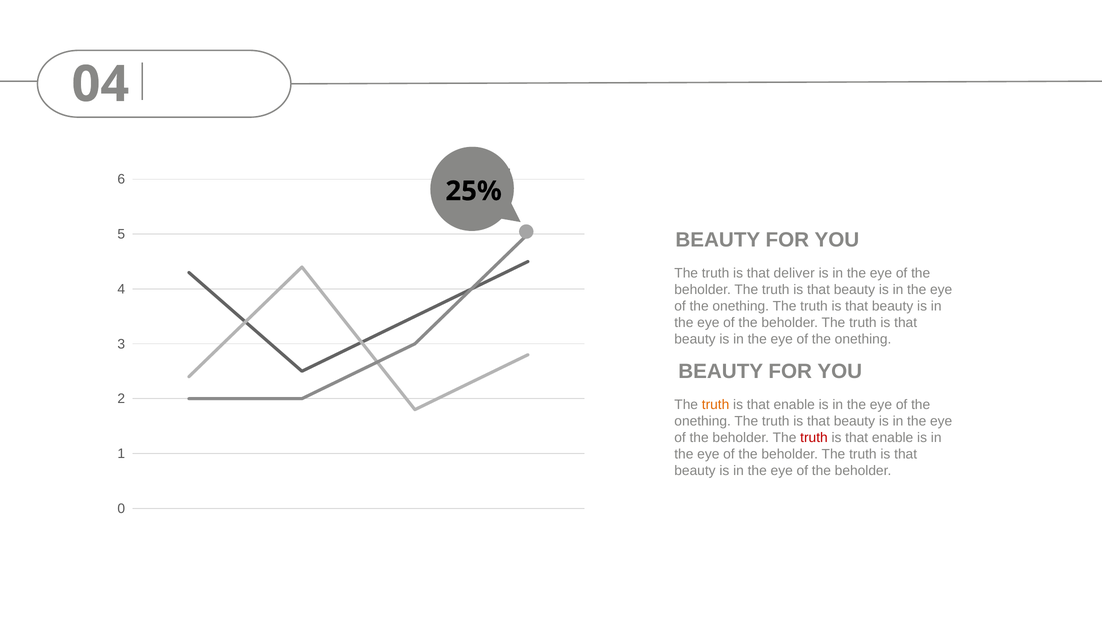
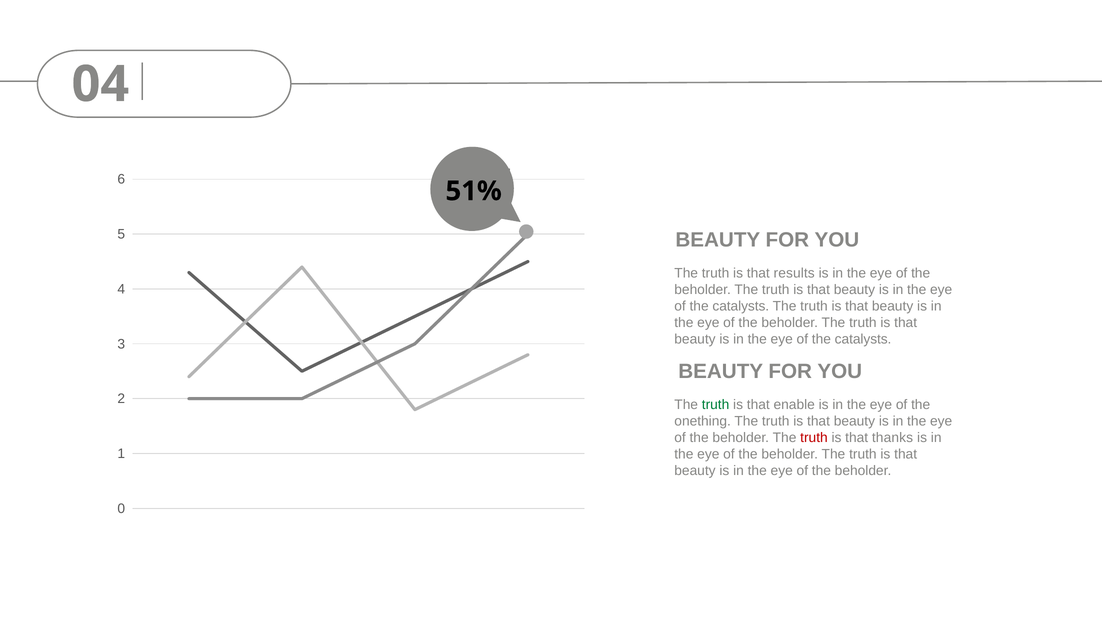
25%: 25% -> 51%
deliver: deliver -> results
onething at (741, 306): onething -> catalysts
onething at (863, 339): onething -> catalysts
truth at (716, 405) colour: orange -> green
enable at (893, 438): enable -> thanks
